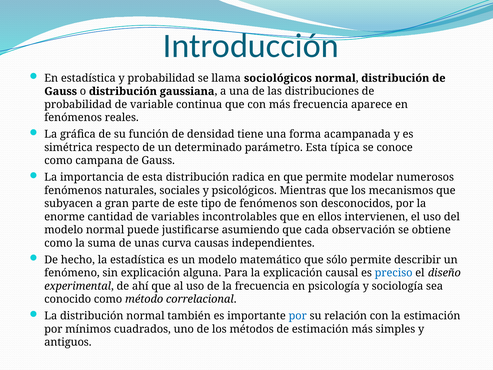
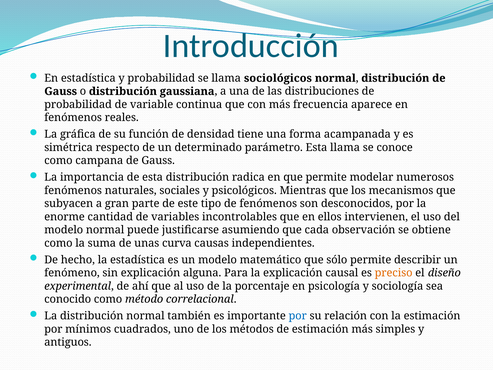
Esta típica: típica -> llama
preciso colour: blue -> orange
la frecuencia: frecuencia -> porcentaje
